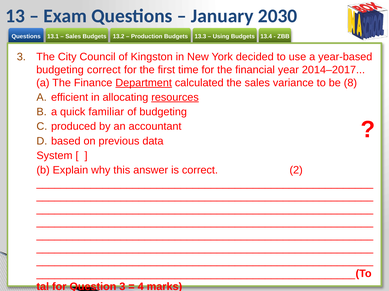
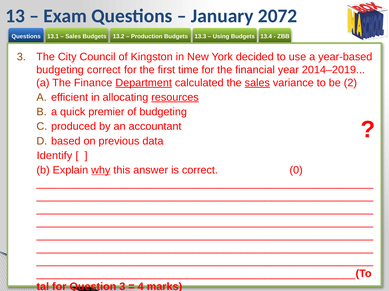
2030: 2030 -> 2072
2014–2017: 2014–2017 -> 2014–2019
sales at (257, 83) underline: none -> present
8: 8 -> 2
familiar: familiar -> premier
System: System -> Identify
why underline: none -> present
2: 2 -> 0
